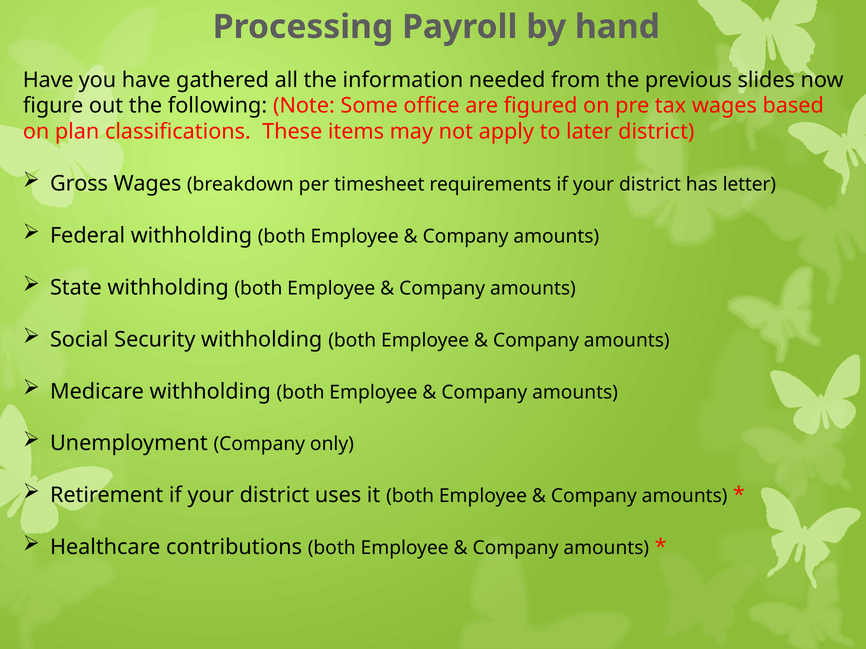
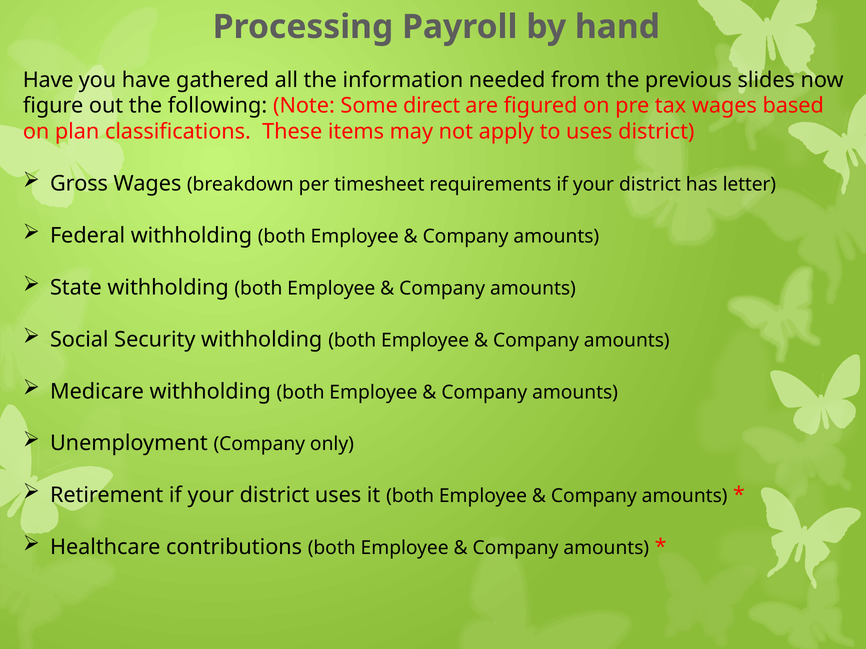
office: office -> direct
to later: later -> uses
